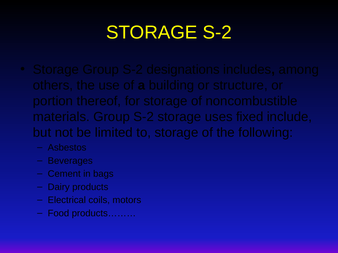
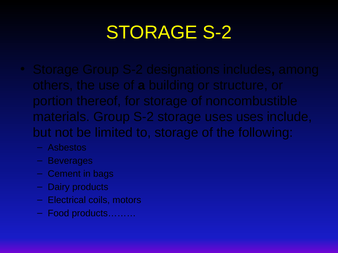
uses fixed: fixed -> uses
